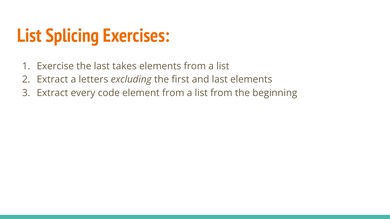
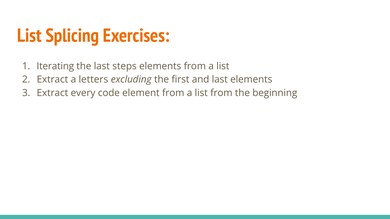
Exercise: Exercise -> Iterating
takes: takes -> steps
